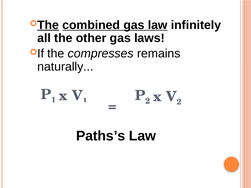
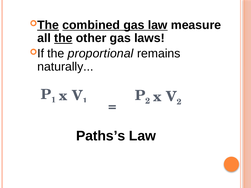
infinitely: infinitely -> measure
the at (63, 38) underline: none -> present
compresses: compresses -> proportional
